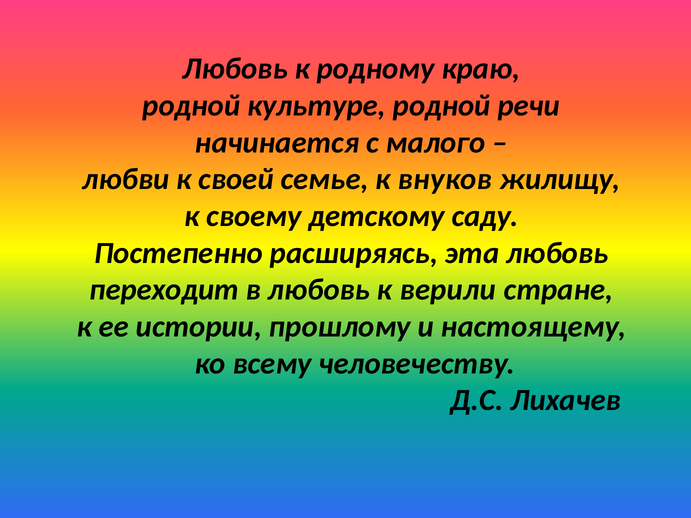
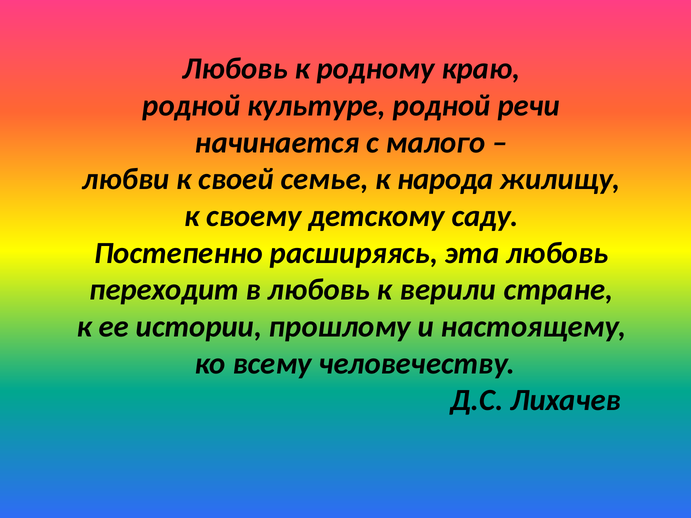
внуков: внуков -> народа
